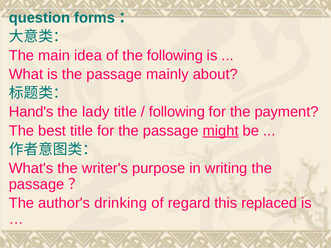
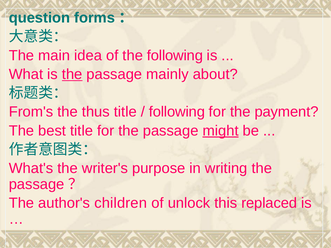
the at (72, 74) underline: none -> present
Hand's: Hand's -> From's
lady: lady -> thus
drinking: drinking -> children
regard: regard -> unlock
